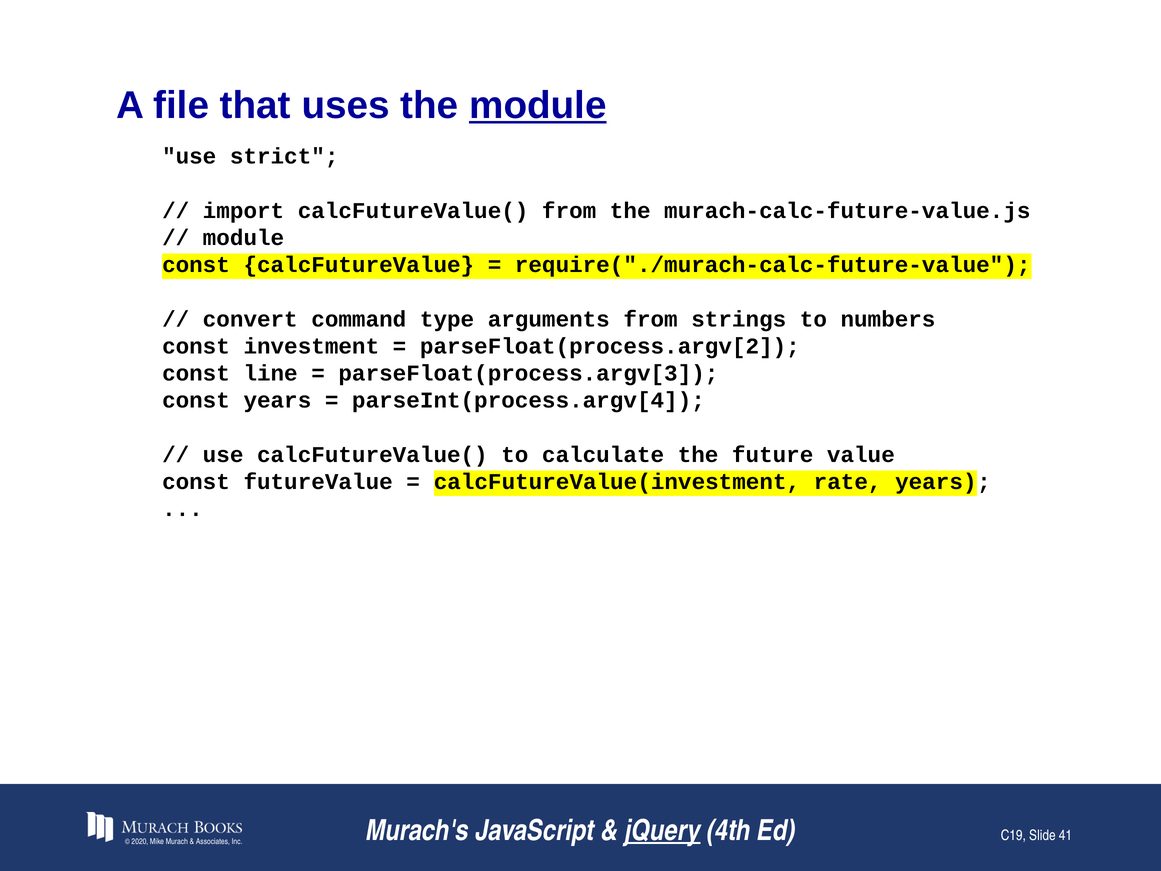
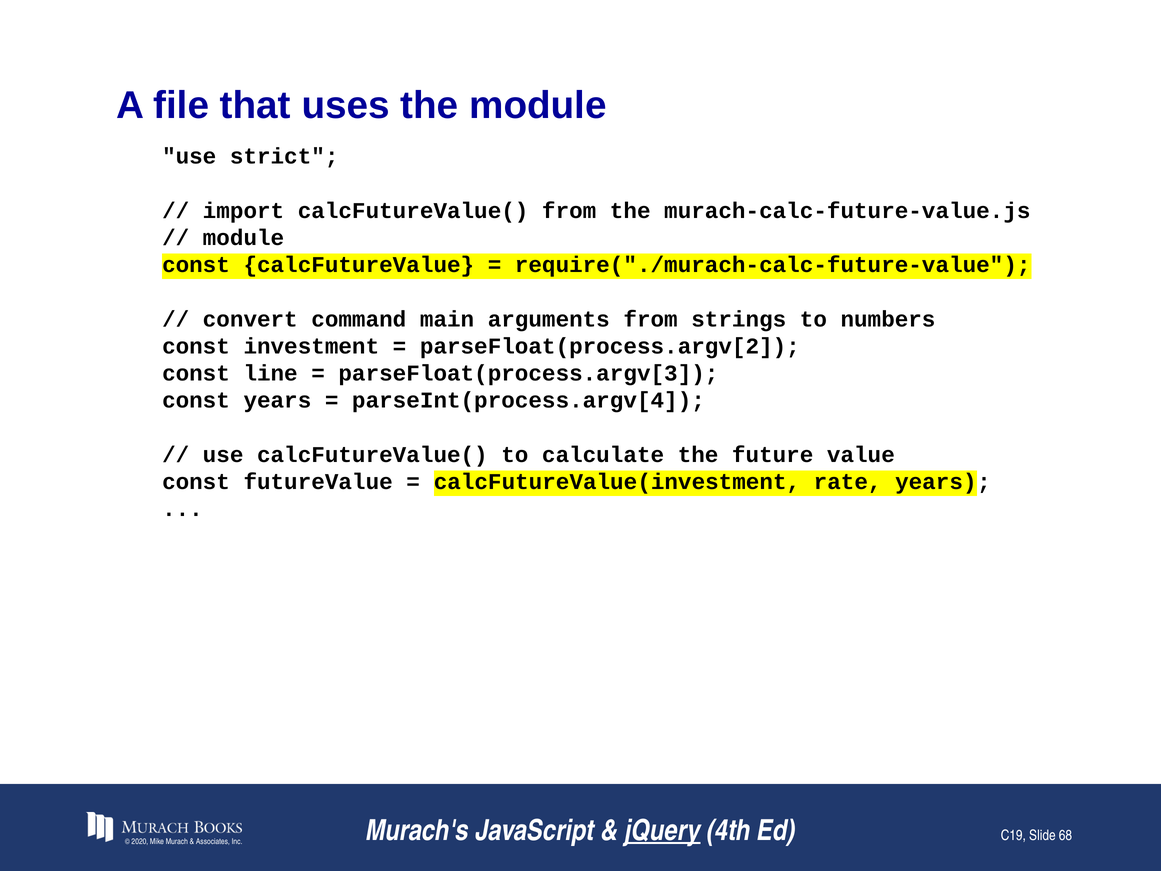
module at (538, 105) underline: present -> none
type: type -> main
41: 41 -> 68
